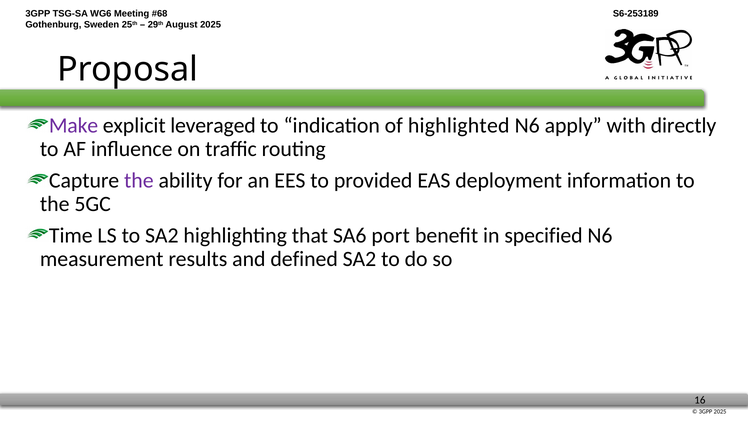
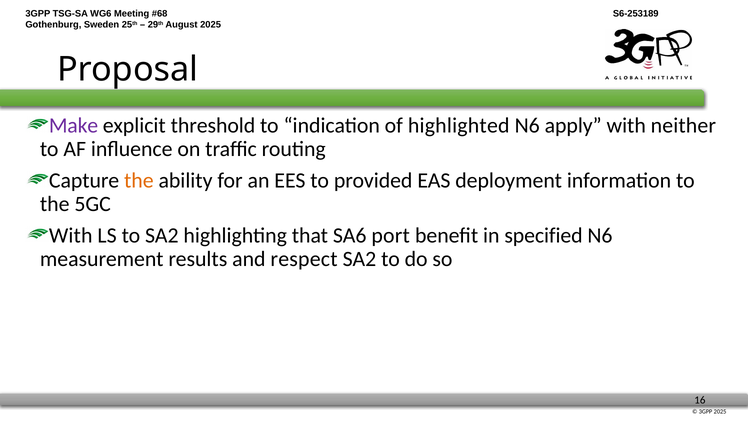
leveraged: leveraged -> threshold
directly: directly -> neither
the at (139, 180) colour: purple -> orange
Time at (71, 235): Time -> With
defined: defined -> respect
